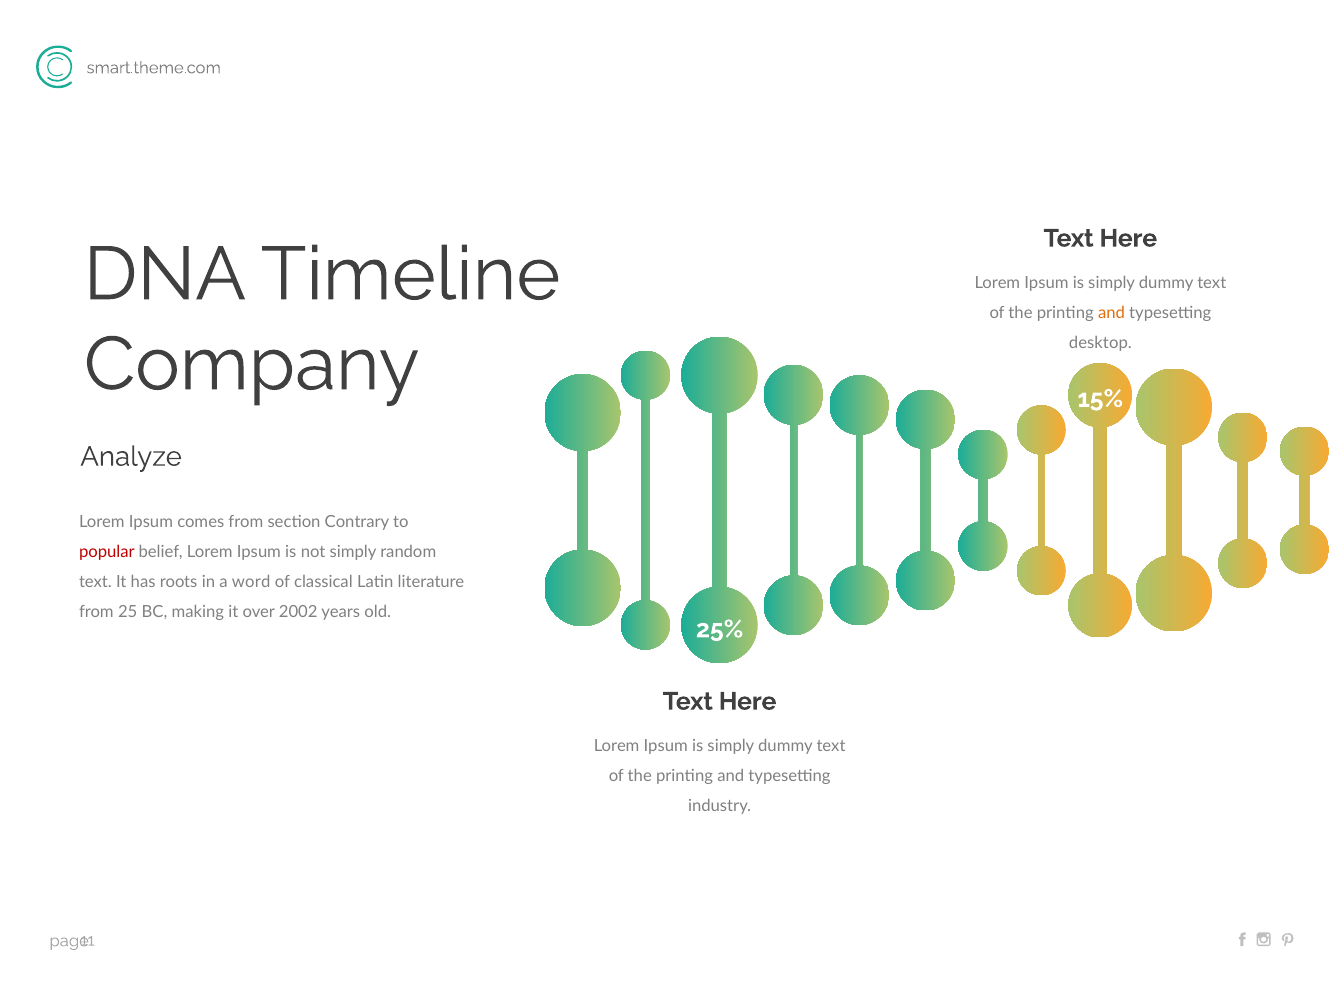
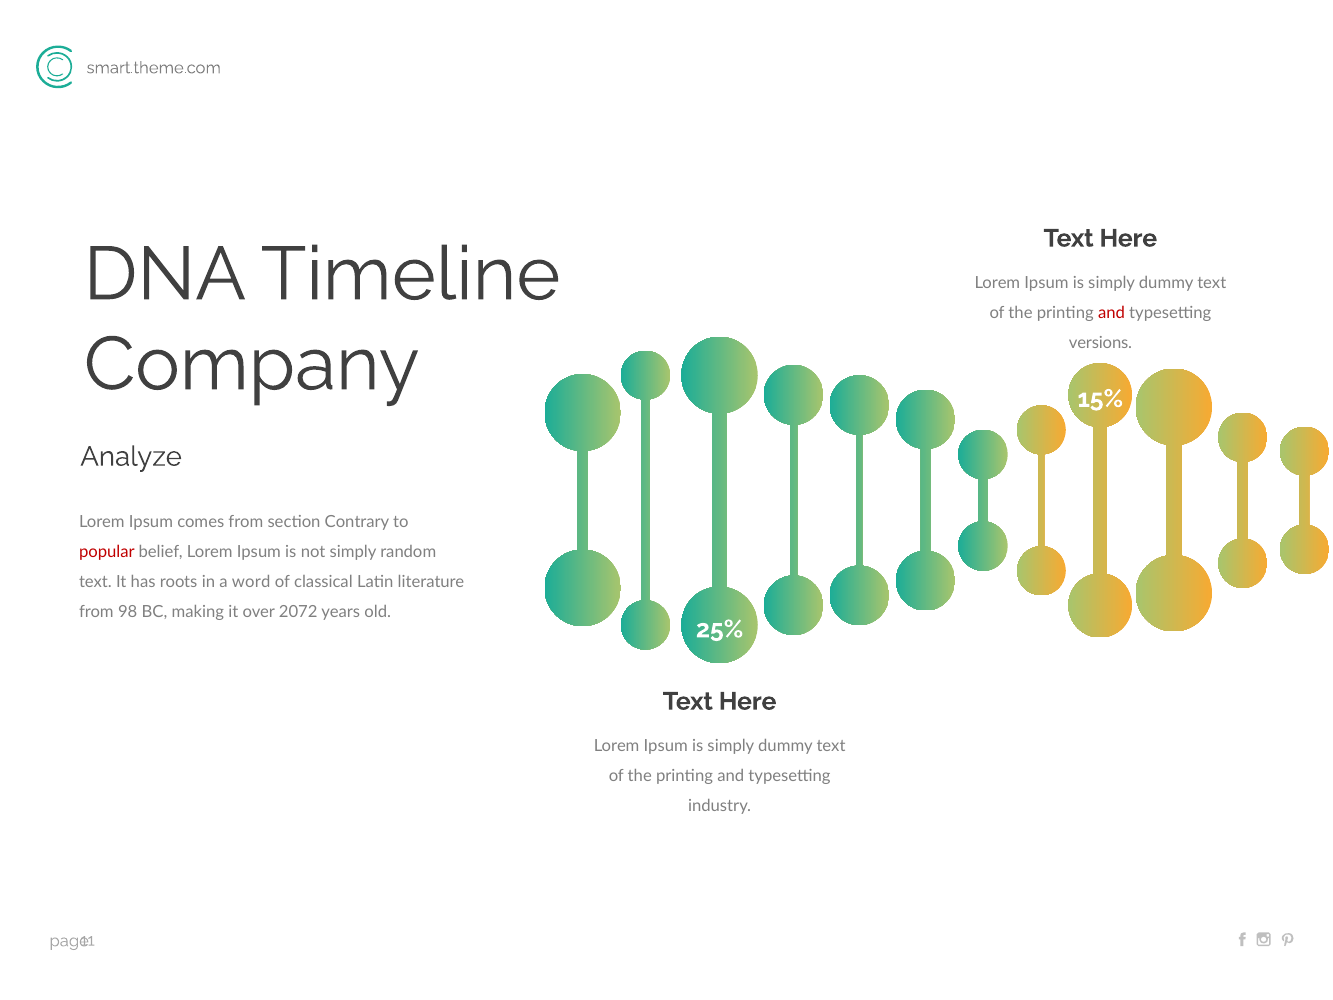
and at (1111, 313) colour: orange -> red
desktop: desktop -> versions
25: 25 -> 98
2002: 2002 -> 2072
